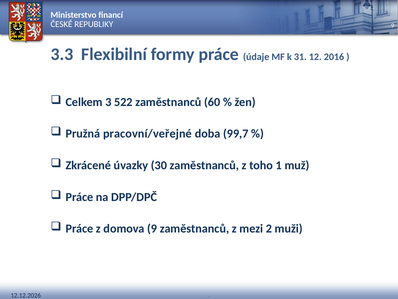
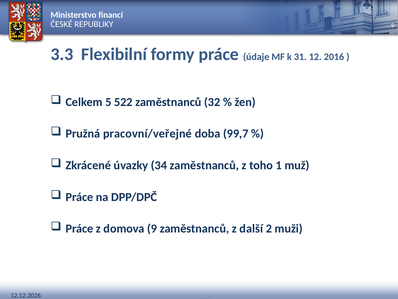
3: 3 -> 5
60: 60 -> 32
30: 30 -> 34
mezi: mezi -> další
